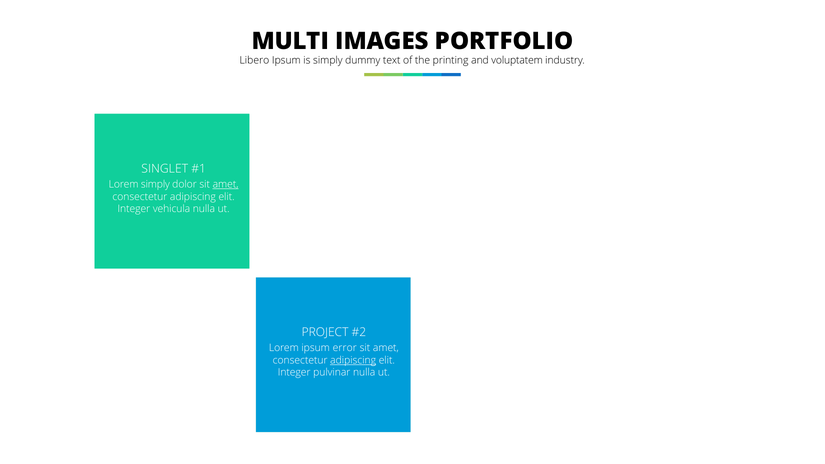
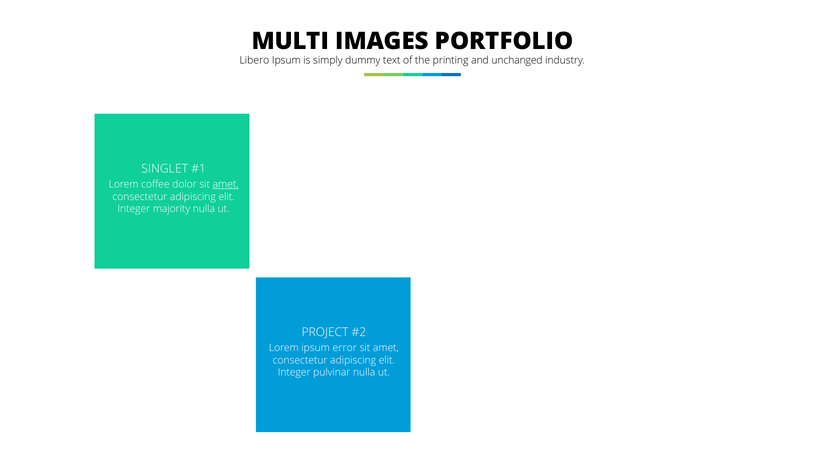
voluptatem: voluptatem -> unchanged
Lorem simply: simply -> coffee
vehicula: vehicula -> majority
adipiscing at (353, 360) underline: present -> none
